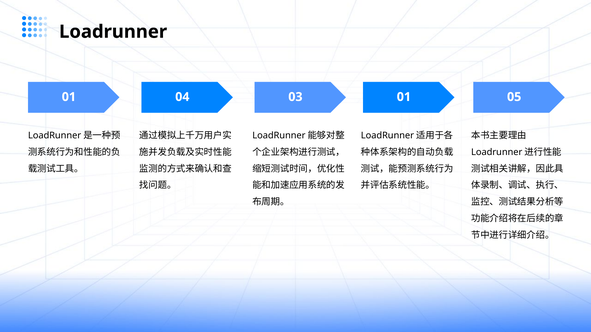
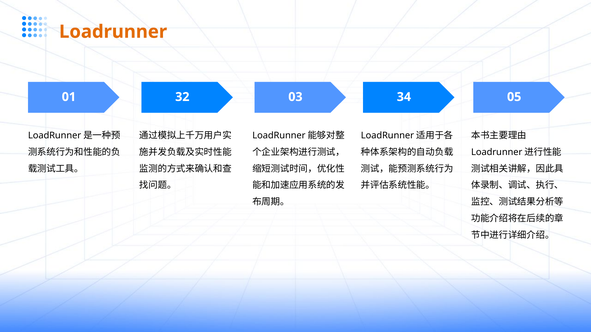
Loadrunner colour: black -> orange
04: 04 -> 32
03 01: 01 -> 34
